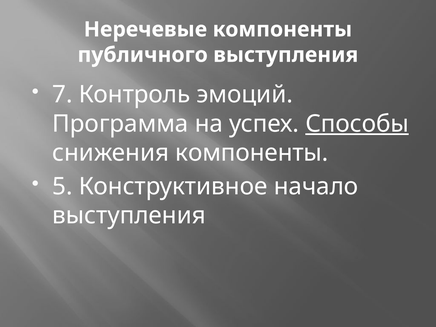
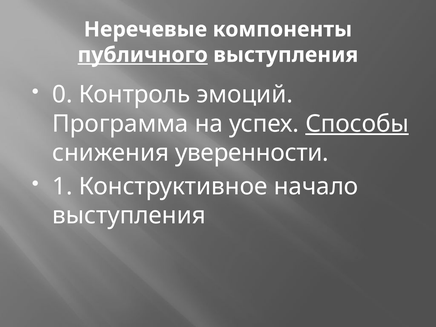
публичного underline: none -> present
7: 7 -> 0
снижения компоненты: компоненты -> уверенности
5: 5 -> 1
